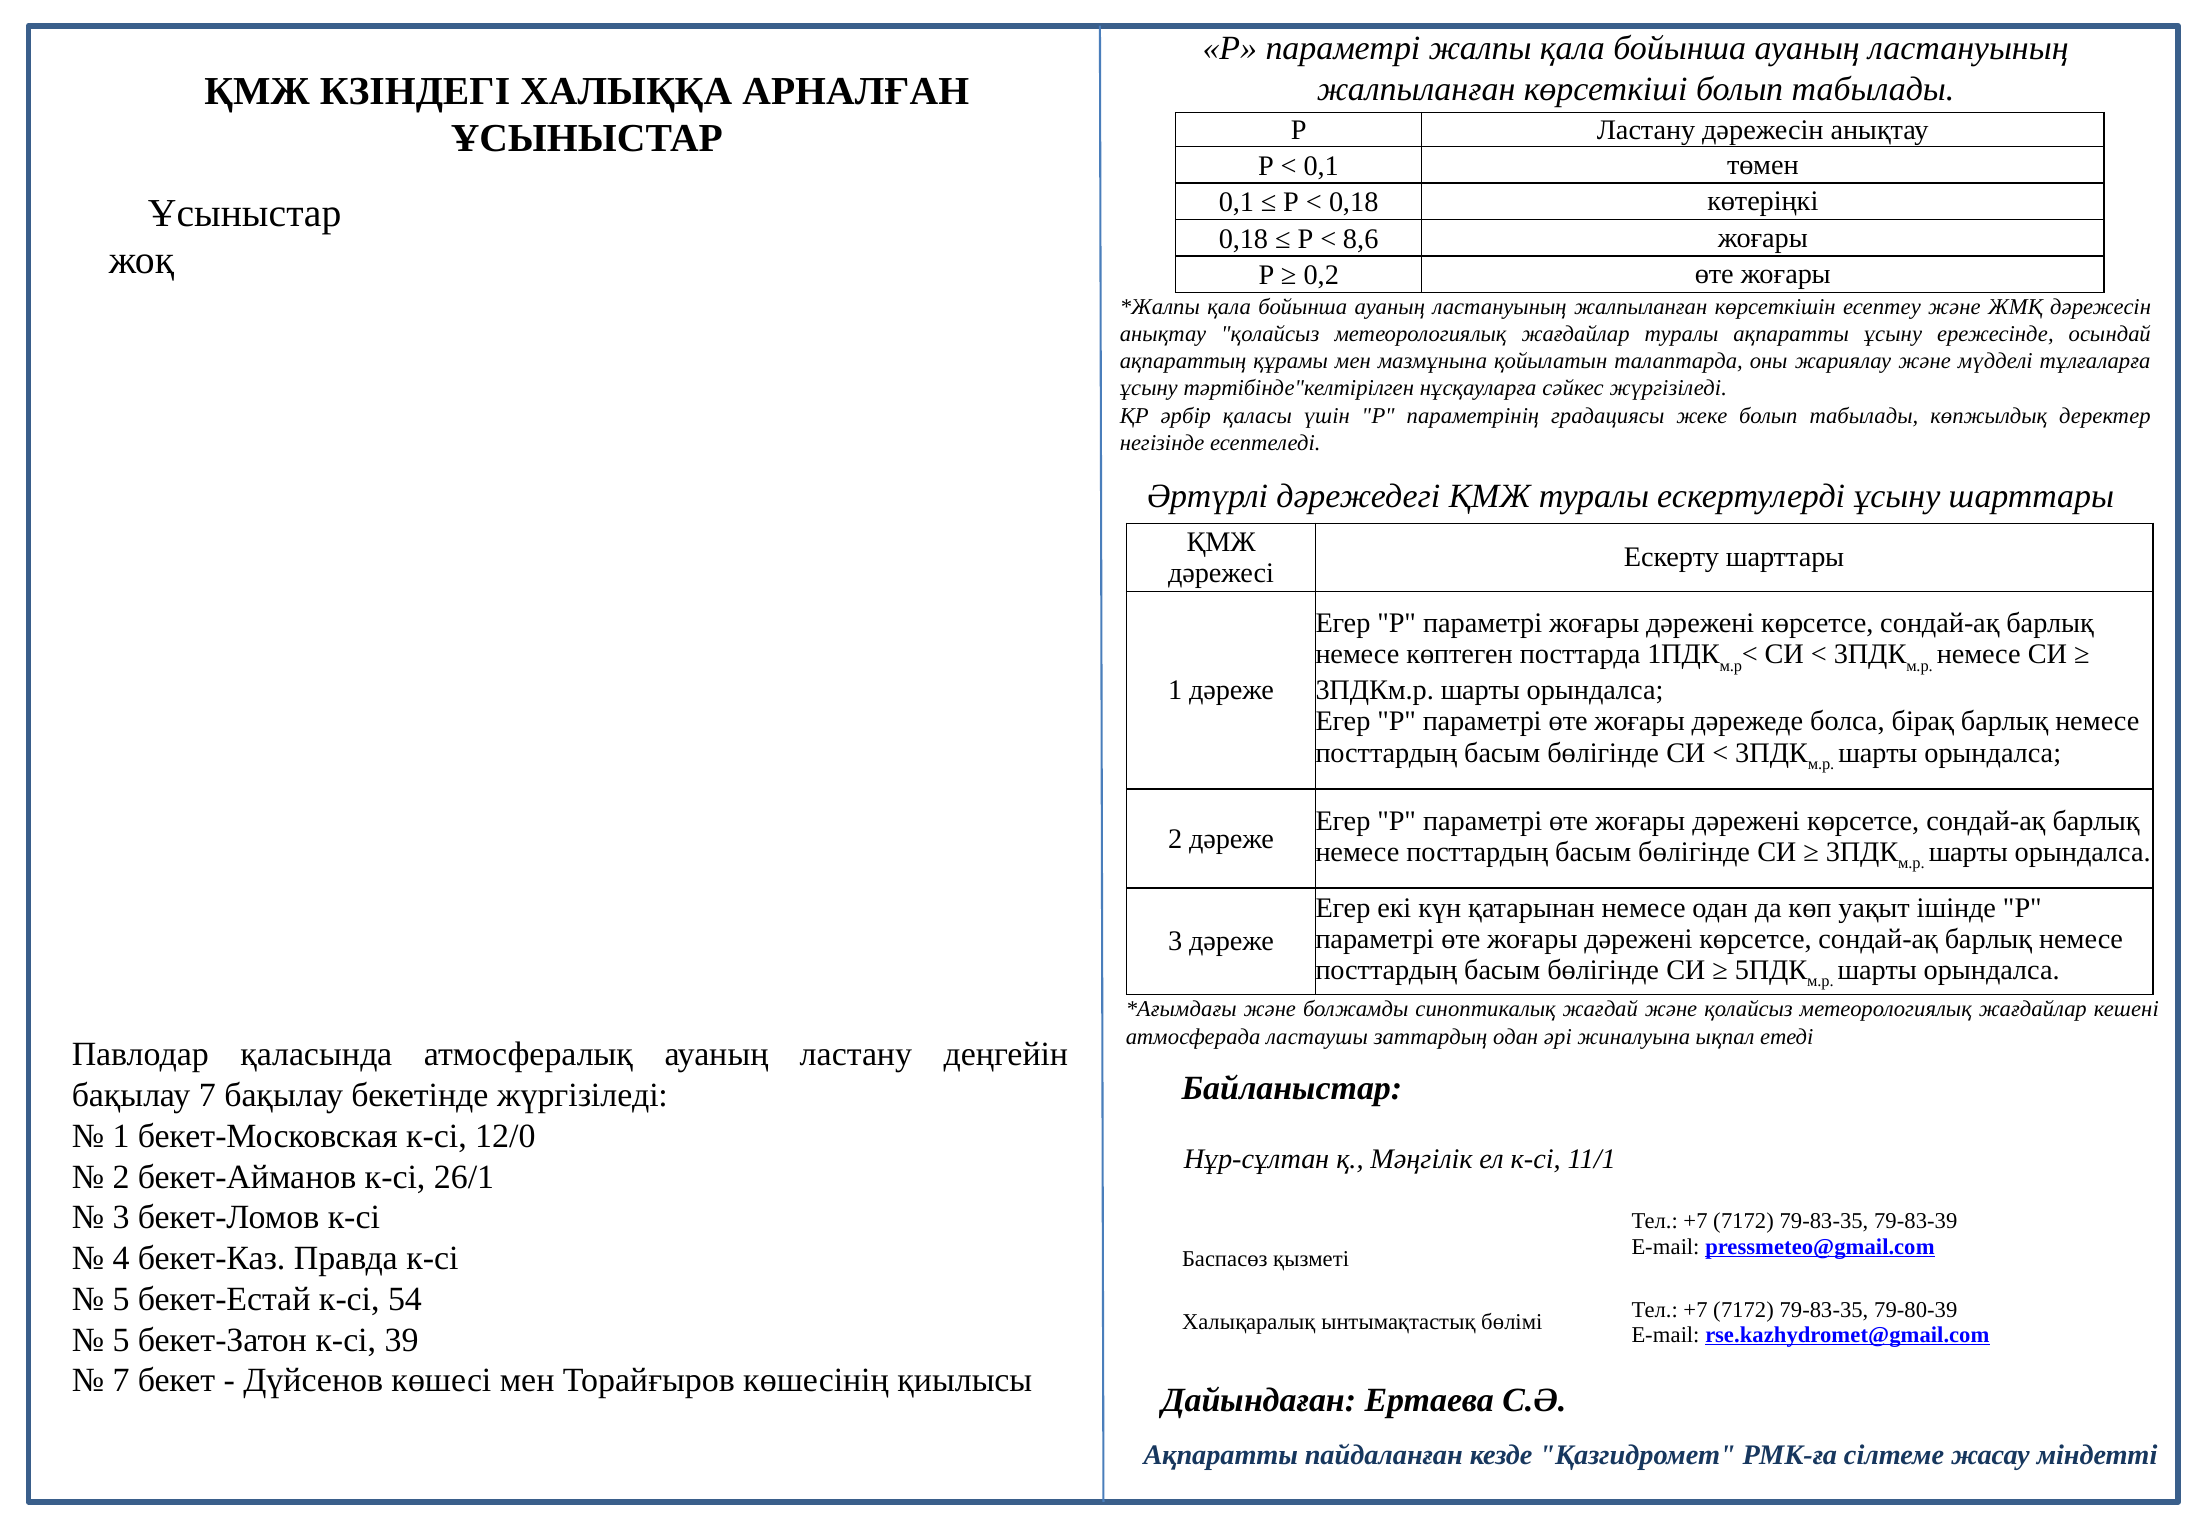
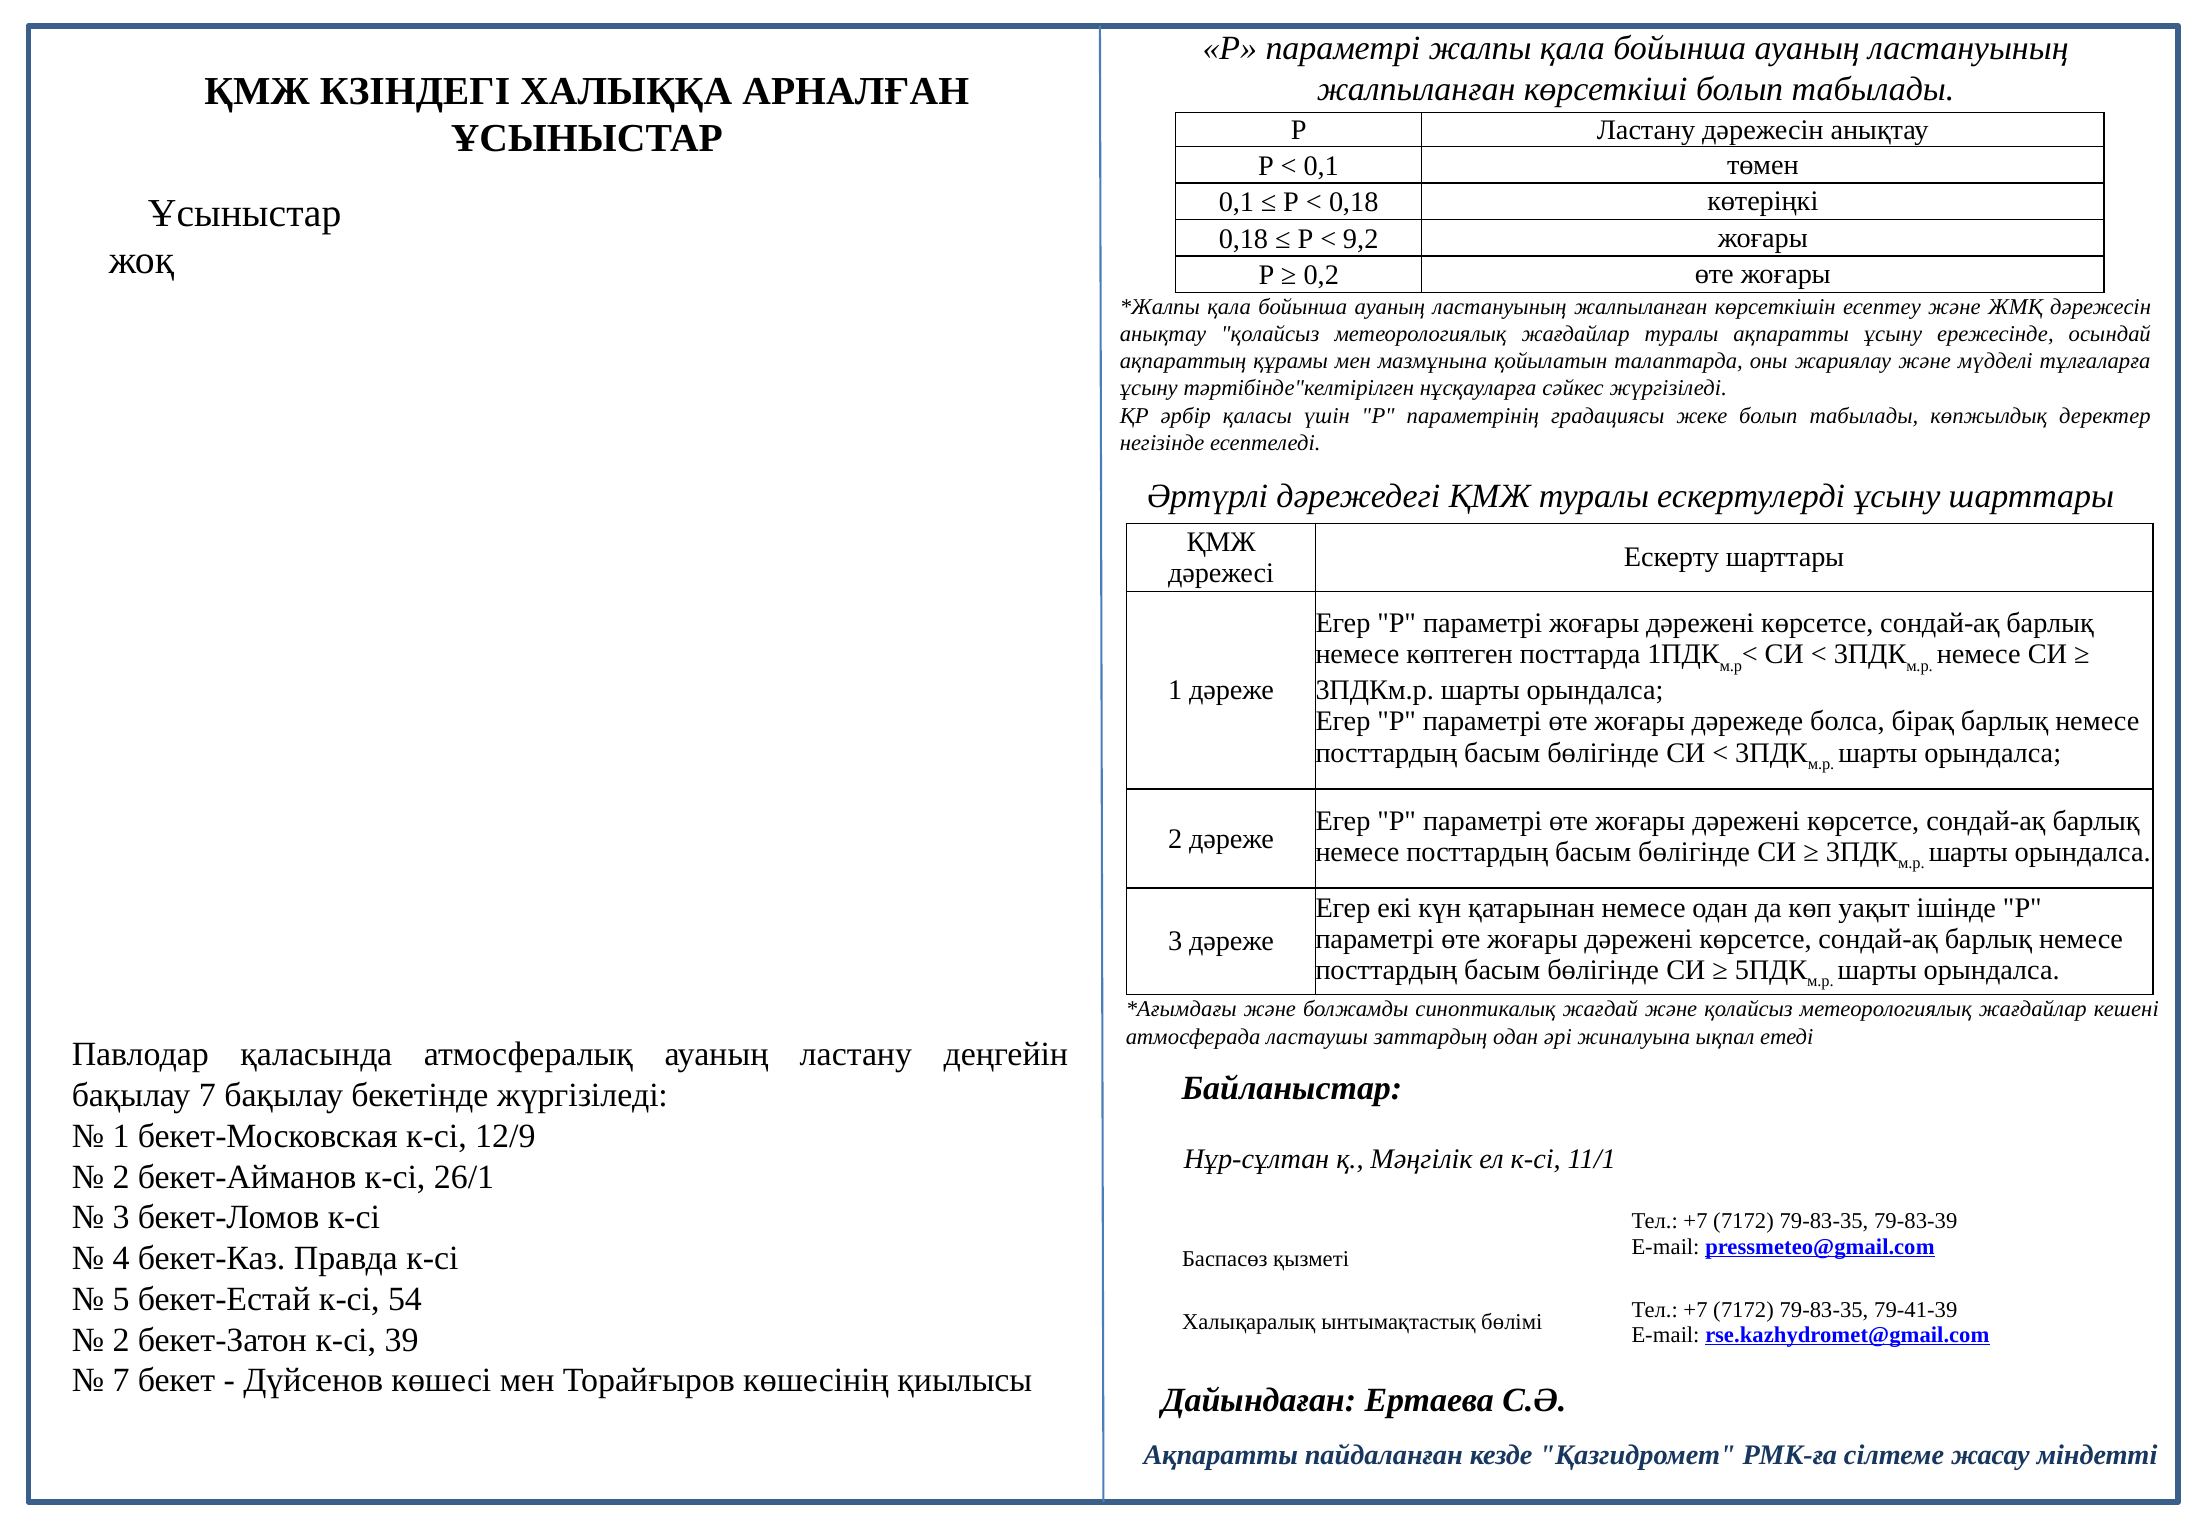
8,6: 8,6 -> 9,2
12/0: 12/0 -> 12/9
79-80-39: 79-80-39 -> 79-41-39
5 at (121, 1340): 5 -> 2
